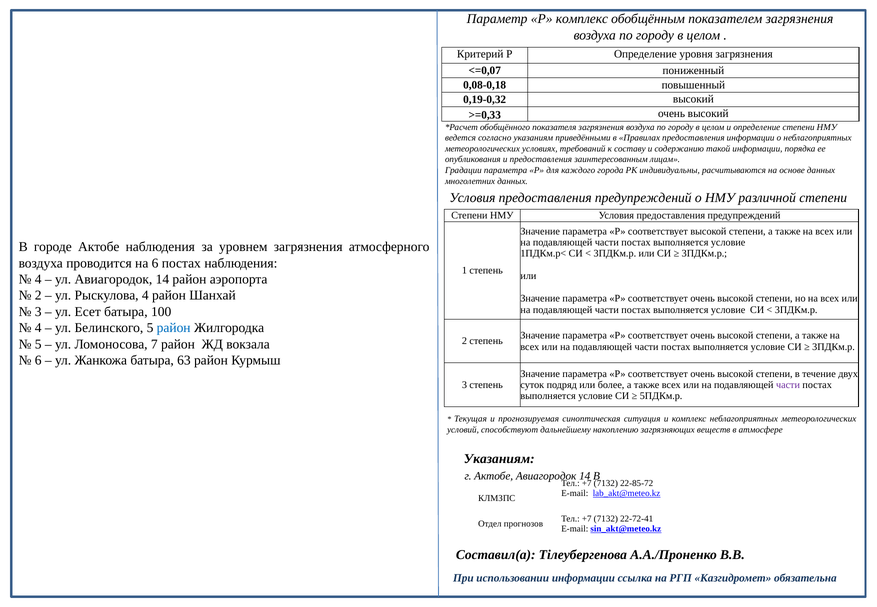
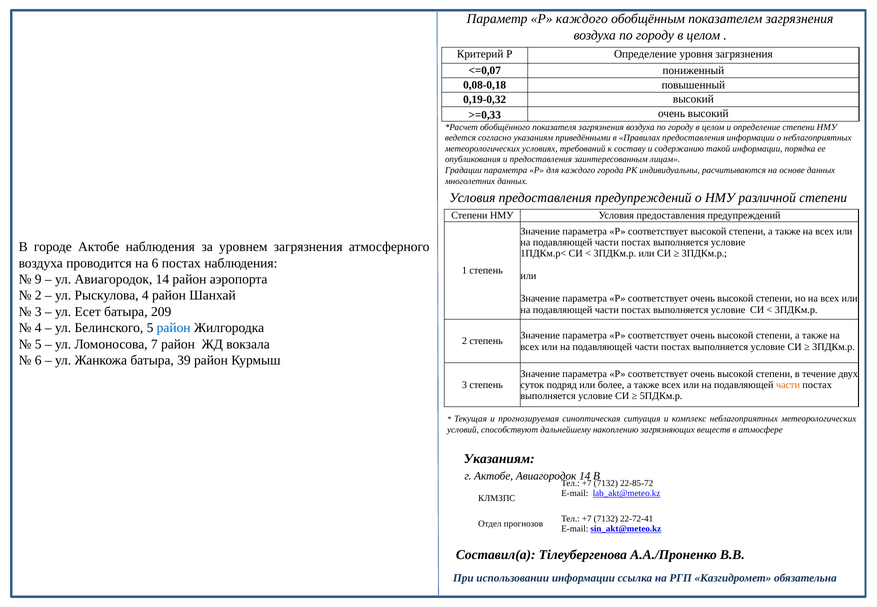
Р комплекс: комплекс -> каждого
4 at (38, 279): 4 -> 9
100: 100 -> 209
63: 63 -> 39
части at (788, 385) colour: purple -> orange
